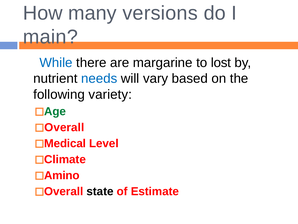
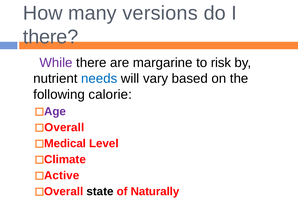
main at (50, 37): main -> there
While colour: blue -> purple
lost: lost -> risk
variety: variety -> calorie
Age colour: green -> purple
Amino: Amino -> Active
Estimate: Estimate -> Naturally
